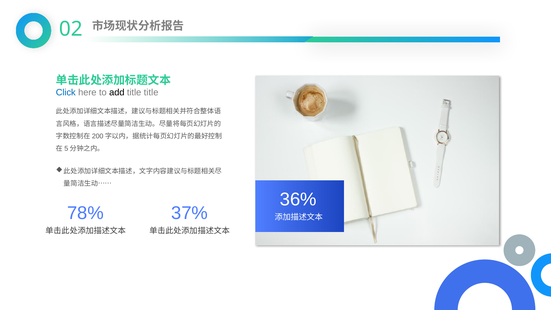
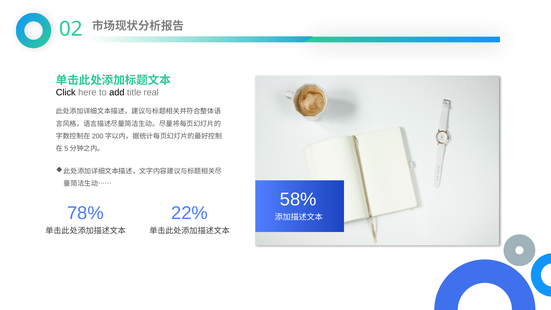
Click colour: blue -> black
title title: title -> real
36%: 36% -> 58%
37%: 37% -> 22%
